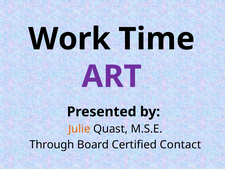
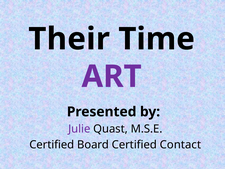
Work: Work -> Their
Julie colour: orange -> purple
Through at (52, 144): Through -> Certified
